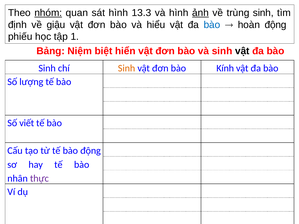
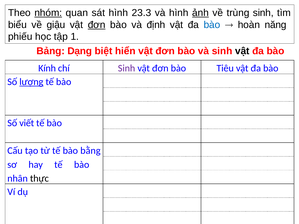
13.3: 13.3 -> 23.3
định: định -> biểu
đơn at (97, 25) underline: none -> present
hiểu: hiểu -> định
hoàn động: động -> năng
Niệm: Niệm -> Dạng
Sinh at (47, 68): Sinh -> Kính
Sinh at (127, 68) colour: orange -> purple
Kính: Kính -> Tiêu
lượng underline: none -> present
bào động: động -> bằng
thực colour: purple -> black
